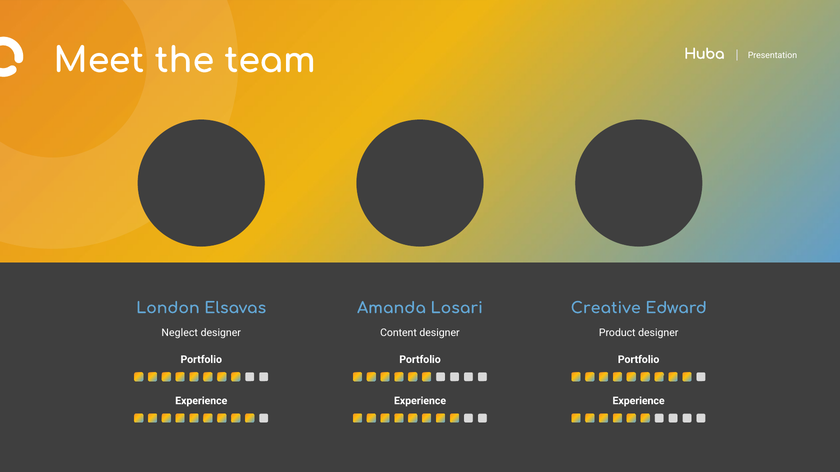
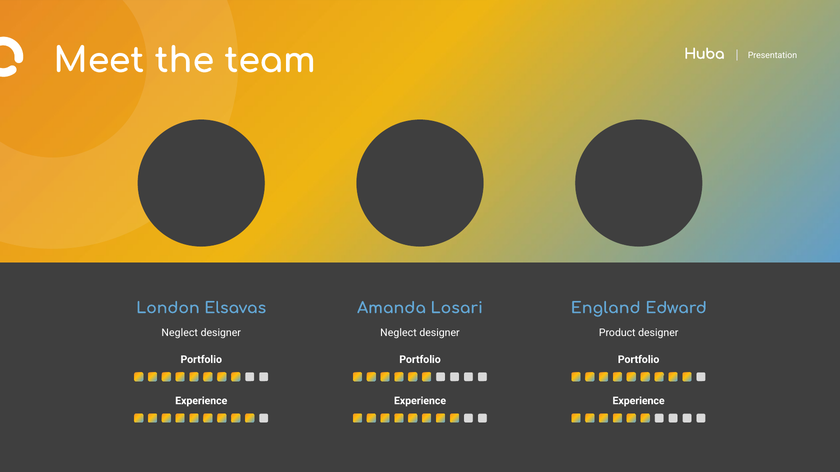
Creative: Creative -> England
Content at (399, 333): Content -> Neglect
